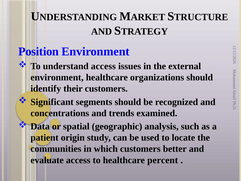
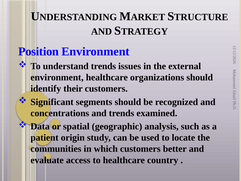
understand access: access -> trends
percent: percent -> country
